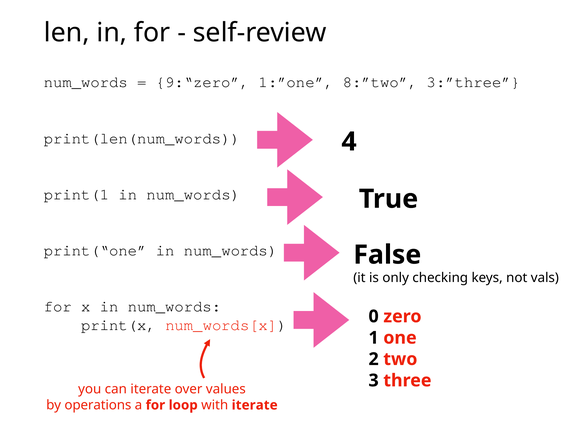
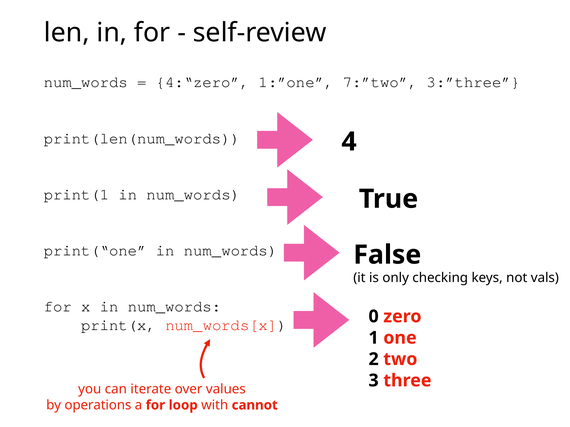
9:“zero: 9:“zero -> 4:“zero
8:”two: 8:”two -> 7:”two
with iterate: iterate -> cannot
